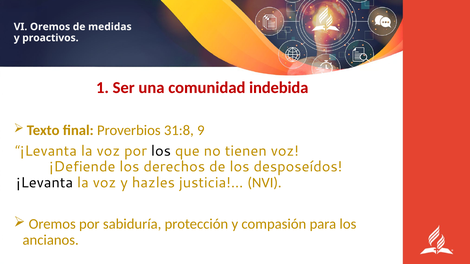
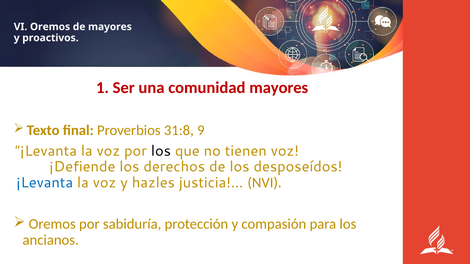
de medidas: medidas -> mayores
comunidad indebida: indebida -> mayores
¡Levanta at (45, 183) colour: black -> blue
